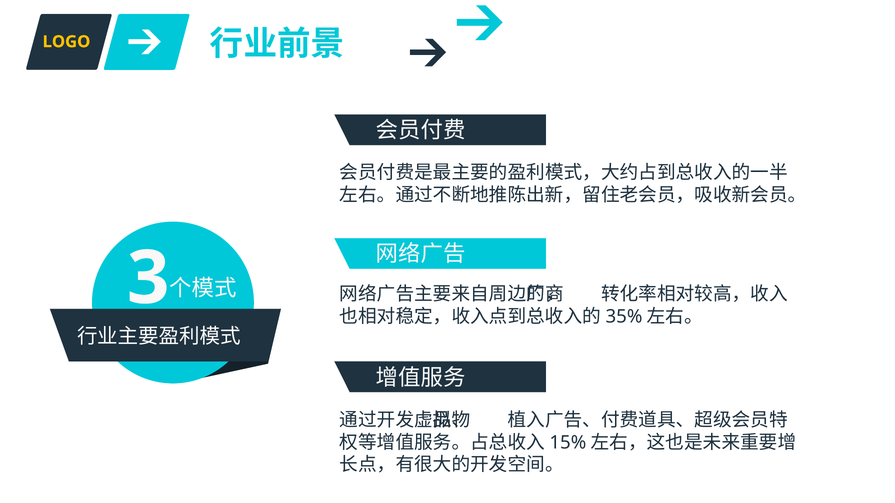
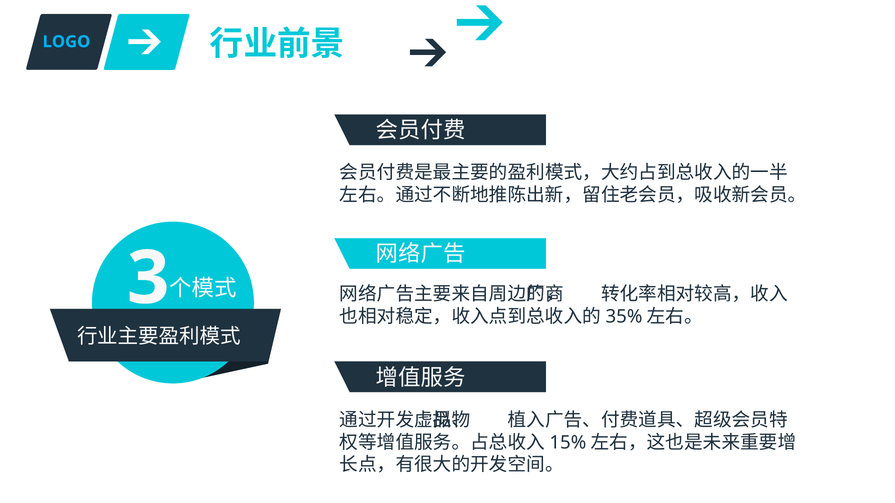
LOGO colour: yellow -> light blue
